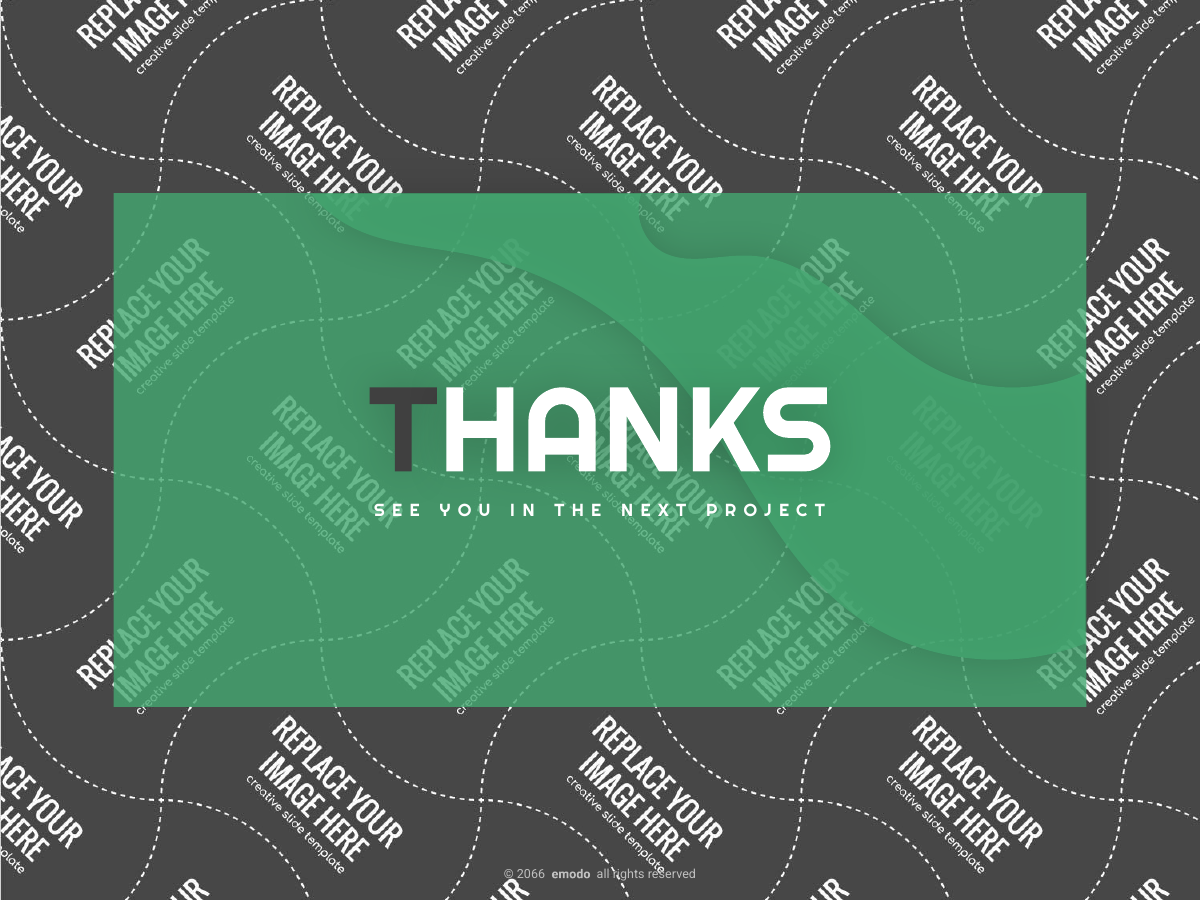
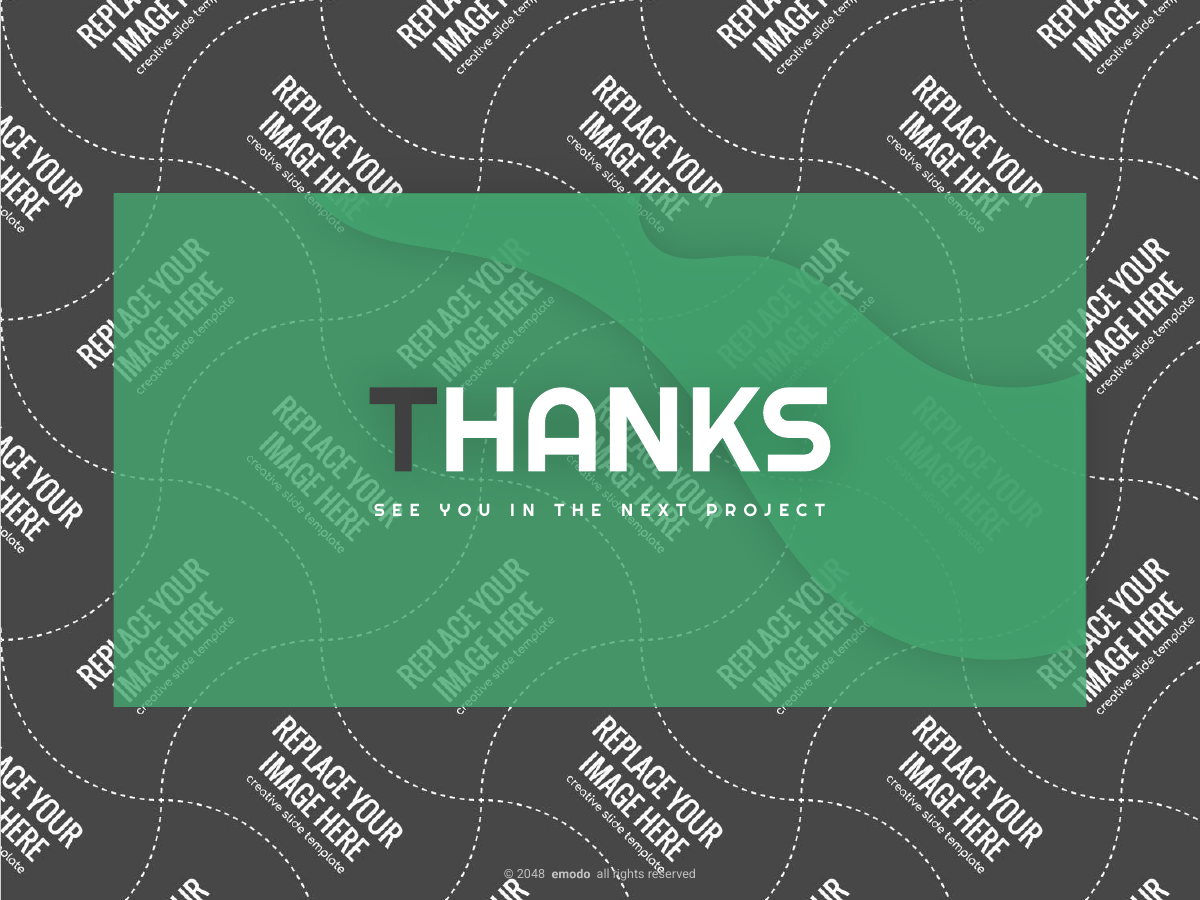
2066: 2066 -> 2048
